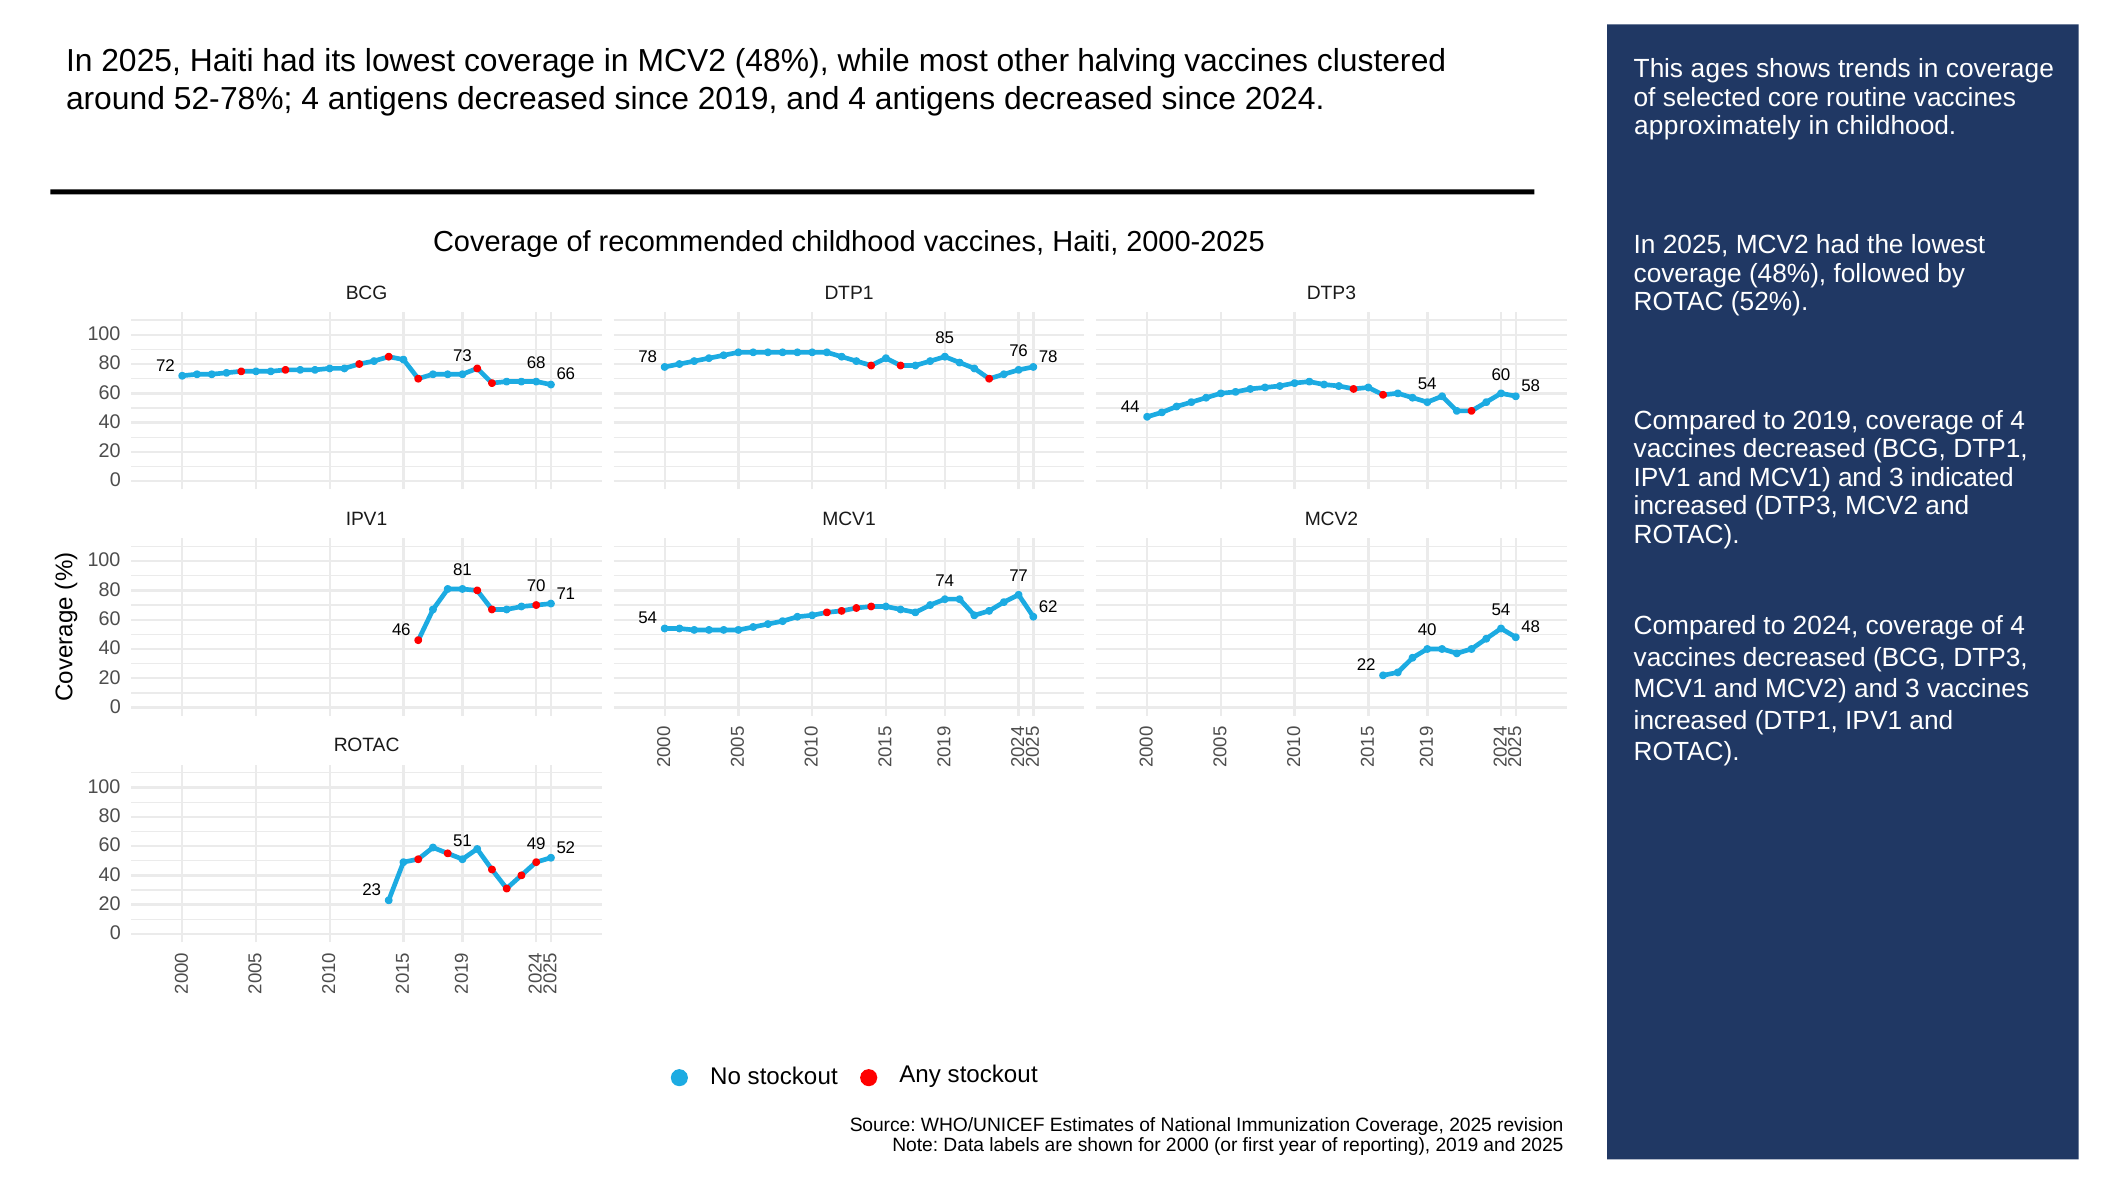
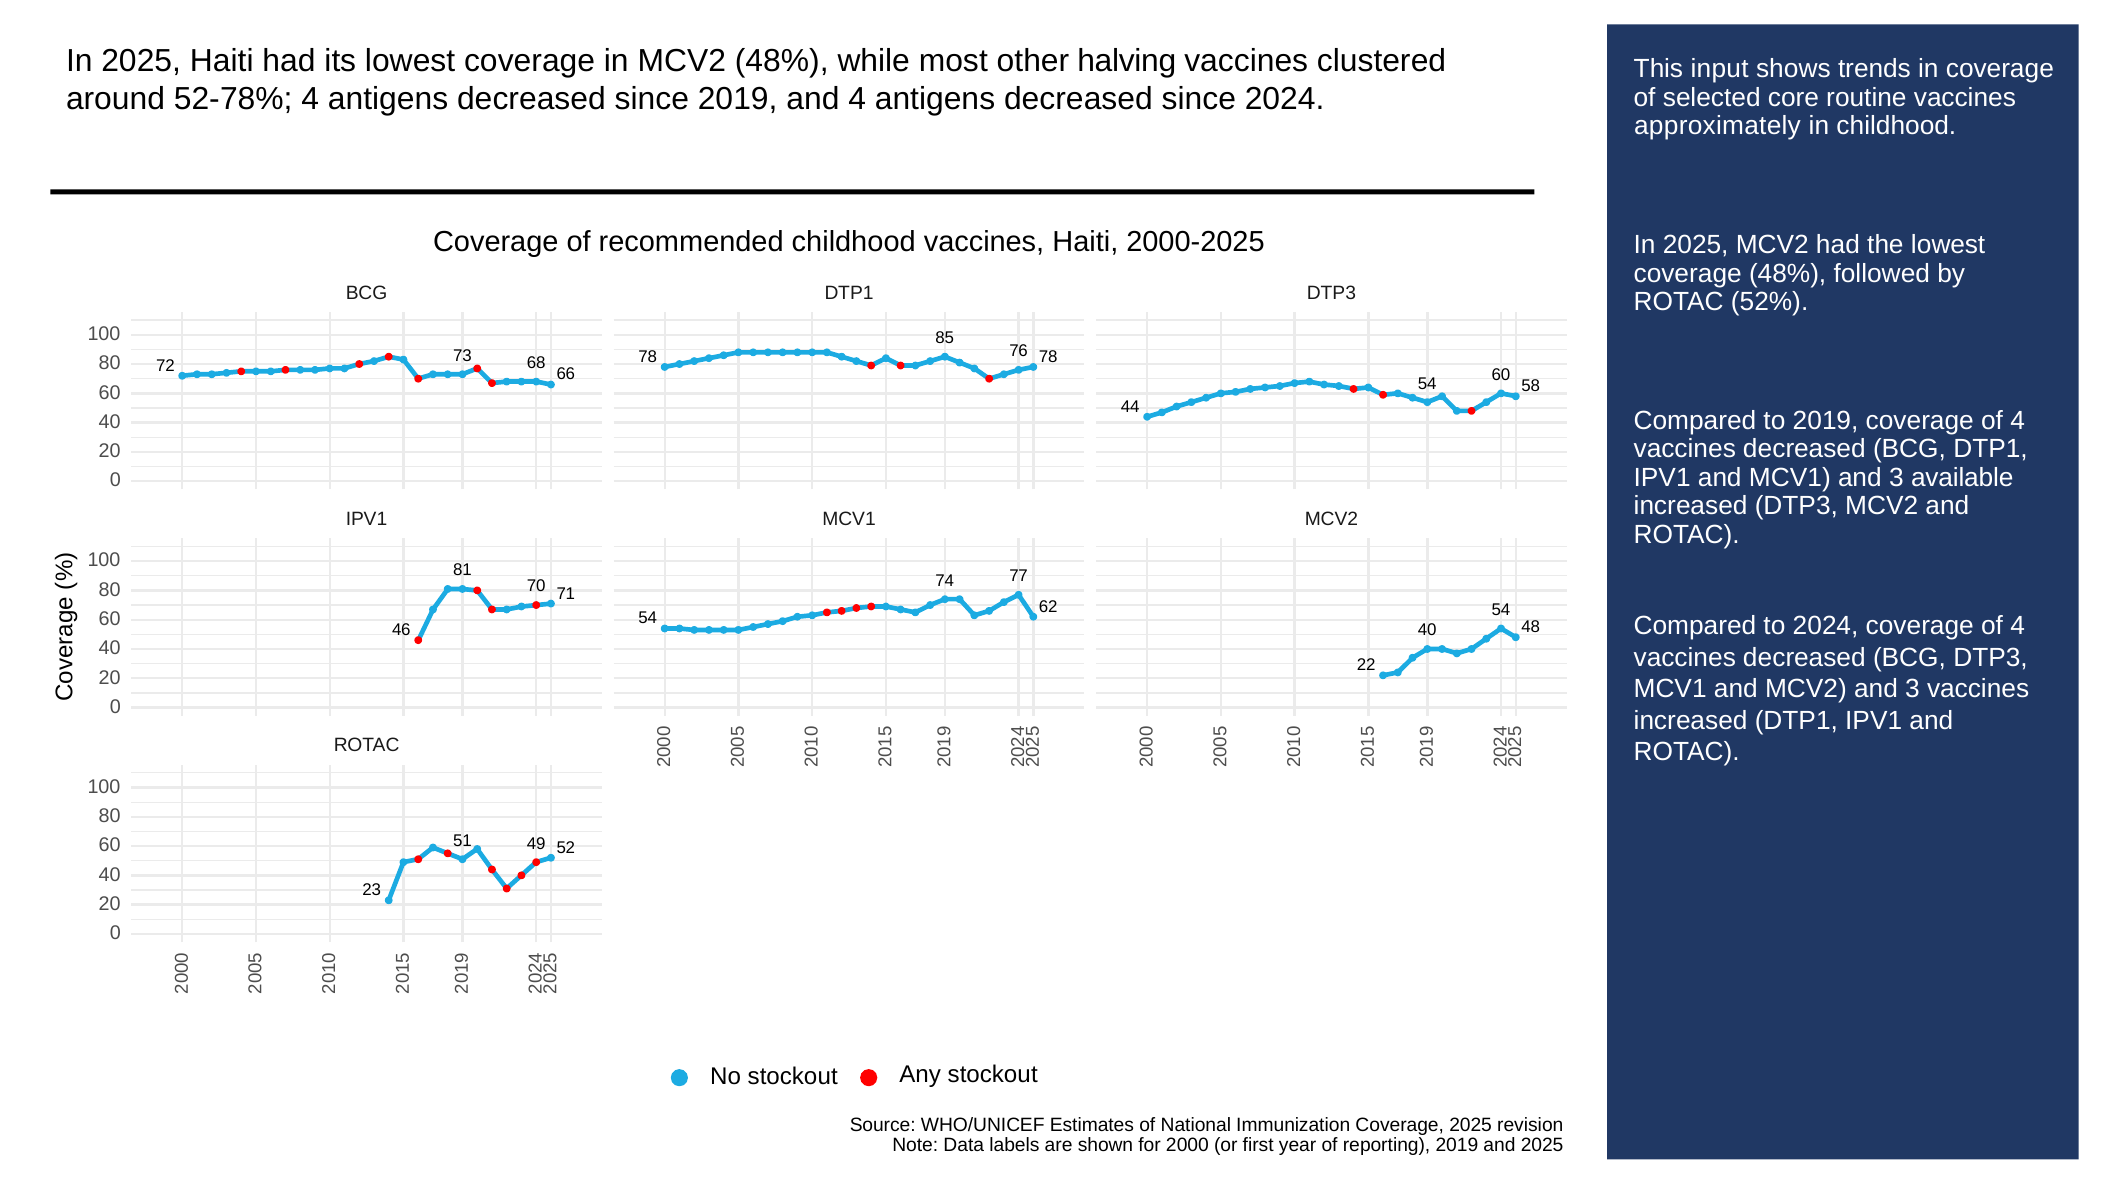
ages: ages -> input
indicated: indicated -> available
